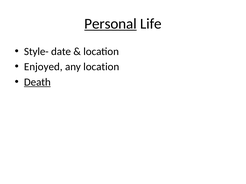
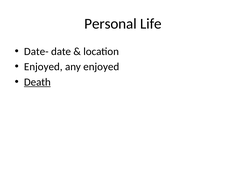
Personal underline: present -> none
Style-: Style- -> Date-
any location: location -> enjoyed
